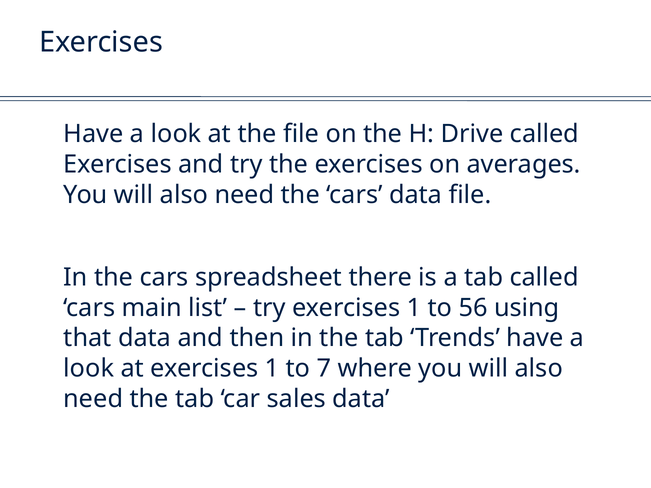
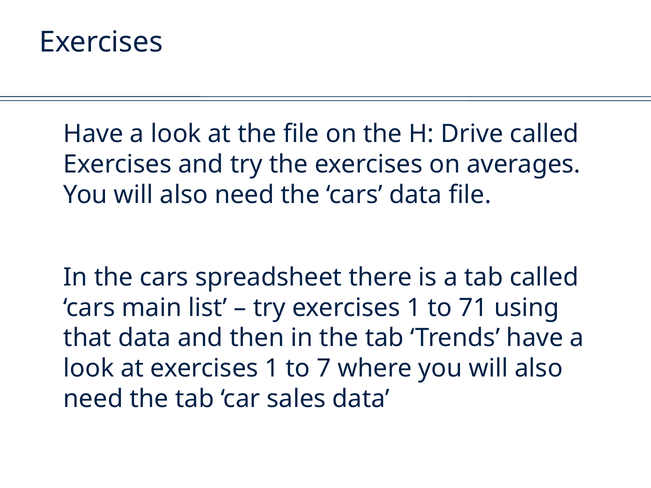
56: 56 -> 71
